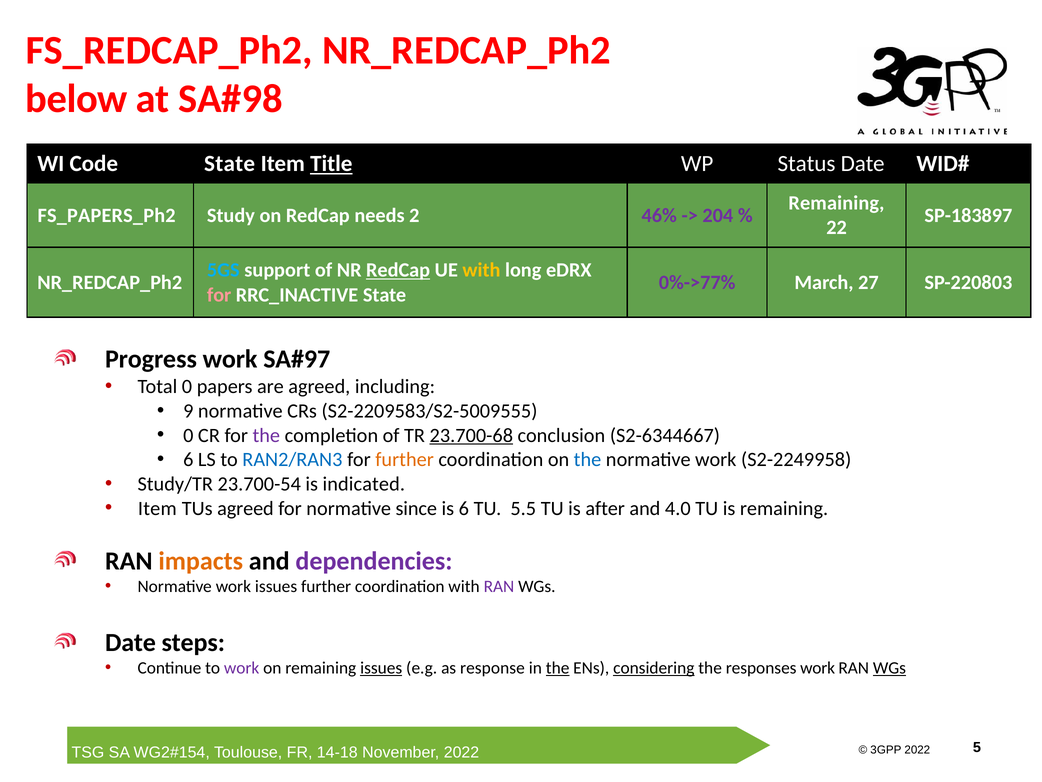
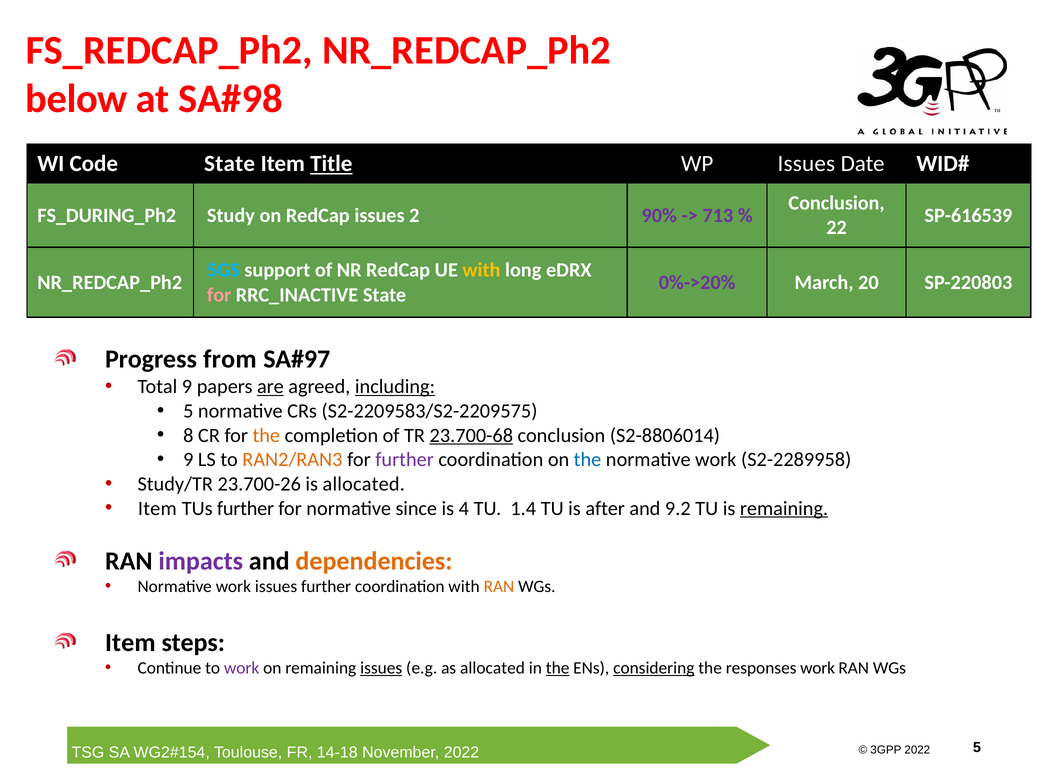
WP Status: Status -> Issues
Remaining at (836, 203): Remaining -> Conclusion
FS_PAPERS_Ph2: FS_PAPERS_Ph2 -> FS_DURING_Ph2
RedCap needs: needs -> issues
46%: 46% -> 90%
204: 204 -> 713
SP-183897: SP-183897 -> SP-616539
RedCap at (398, 270) underline: present -> none
0%->77%: 0%->77% -> 0%->20%
27: 27 -> 20
Progress work: work -> from
Total 0: 0 -> 9
are underline: none -> present
including underline: none -> present
9 at (188, 411): 9 -> 5
S2-2209583/S2-5009555: S2-2209583/S2-5009555 -> S2-2209583/S2-2209575
0 at (188, 435): 0 -> 8
the at (266, 435) colour: purple -> orange
S2-6344667: S2-6344667 -> S2-8806014
6 at (188, 459): 6 -> 9
RAN2/RAN3 colour: blue -> orange
further at (405, 459) colour: orange -> purple
S2-2249958: S2-2249958 -> S2-2289958
23.700-54: 23.700-54 -> 23.700-26
is indicated: indicated -> allocated
TUs agreed: agreed -> further
is 6: 6 -> 4
5.5: 5.5 -> 1.4
4.0: 4.0 -> 9.2
remaining at (784, 508) underline: none -> present
impacts colour: orange -> purple
dependencies colour: purple -> orange
RAN at (499, 586) colour: purple -> orange
Date at (130, 642): Date -> Item
as response: response -> allocated
WGs at (889, 668) underline: present -> none
